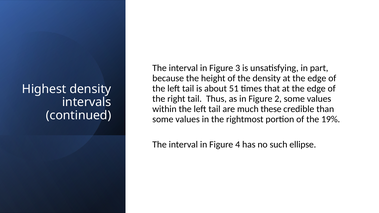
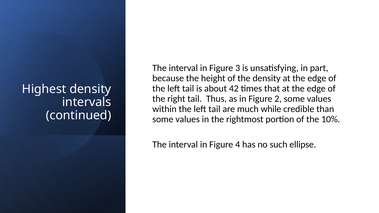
51: 51 -> 42
these: these -> while
19%: 19% -> 10%
